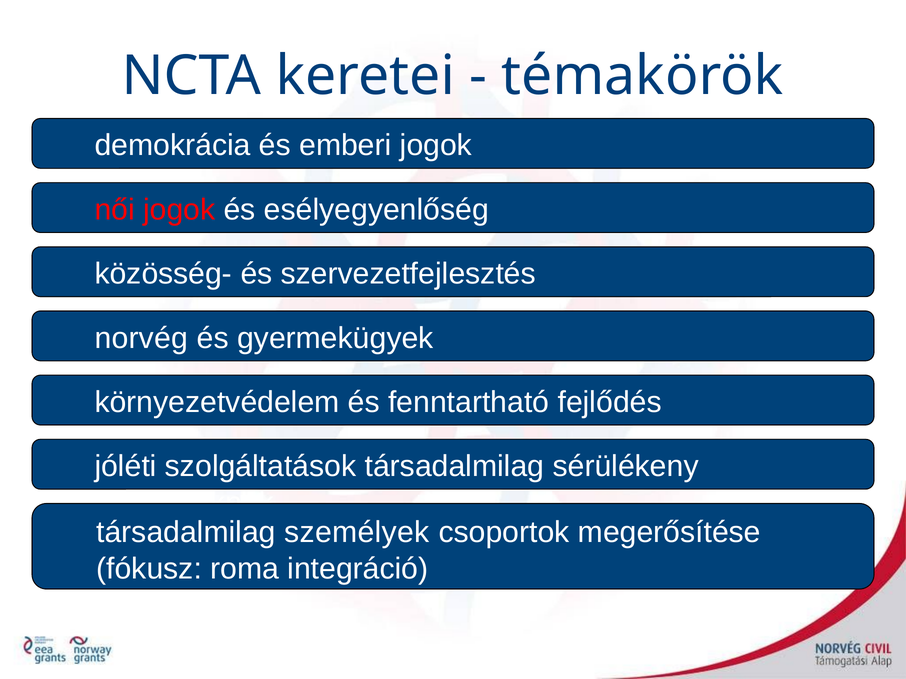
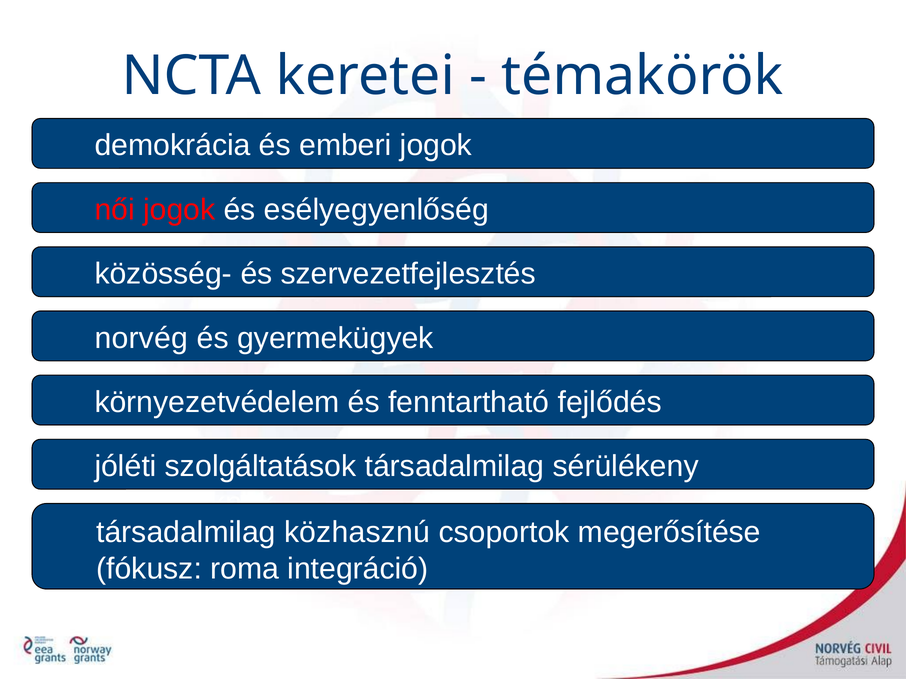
személyek: személyek -> közhasznú
